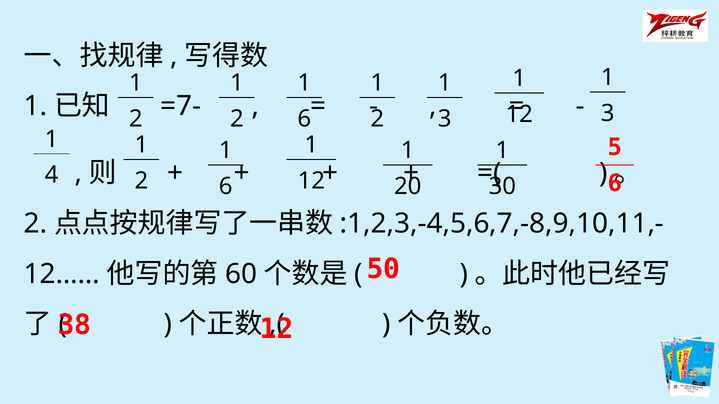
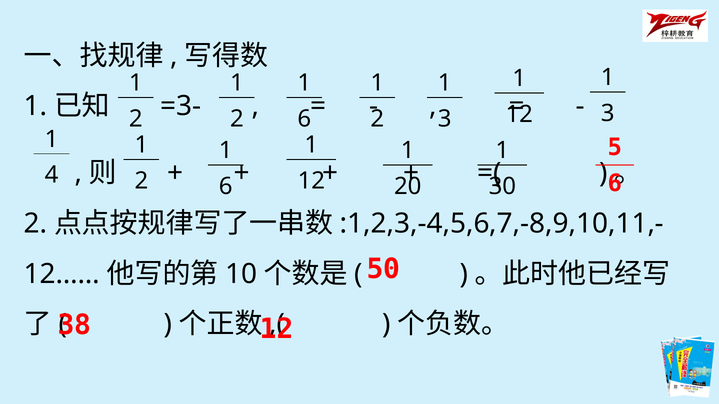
=7-: =7- -> =3-
60: 60 -> 10
